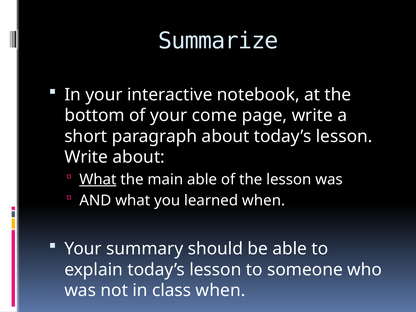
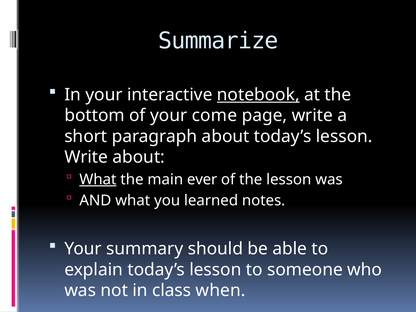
notebook underline: none -> present
main able: able -> ever
learned when: when -> notes
